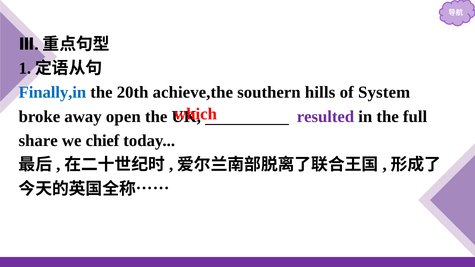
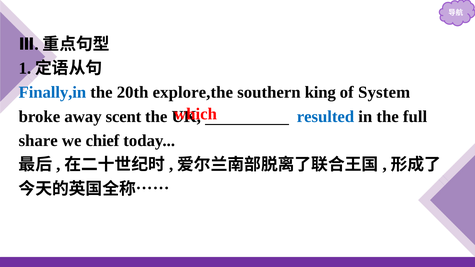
achieve,the: achieve,the -> explore,the
hills: hills -> king
open: open -> scent
resulted colour: purple -> blue
